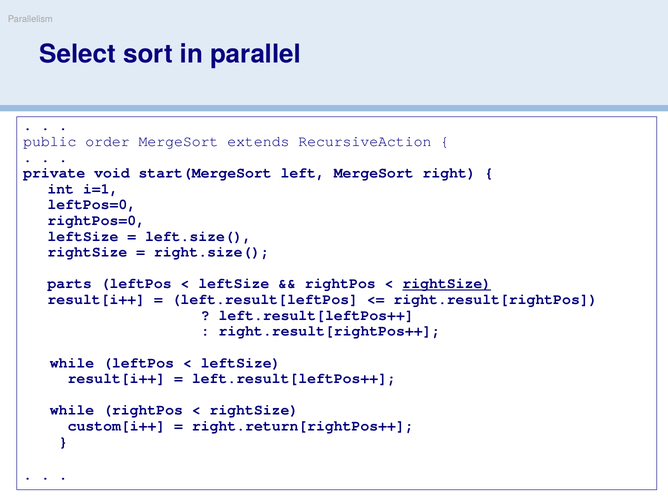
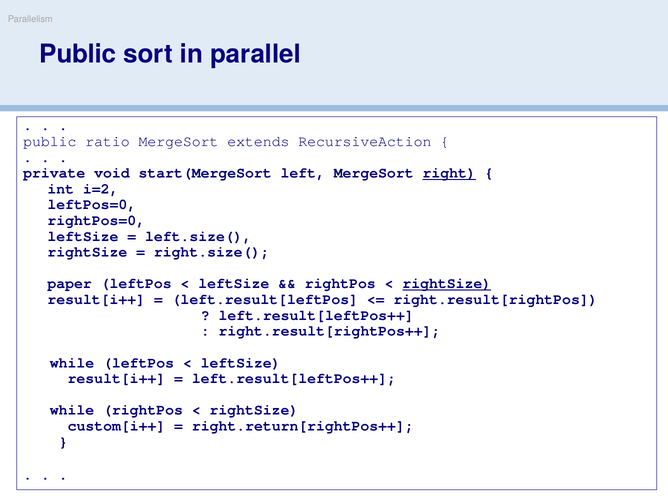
Select at (78, 54): Select -> Public
order: order -> ratio
right underline: none -> present
i=1: i=1 -> i=2
parts: parts -> paper
